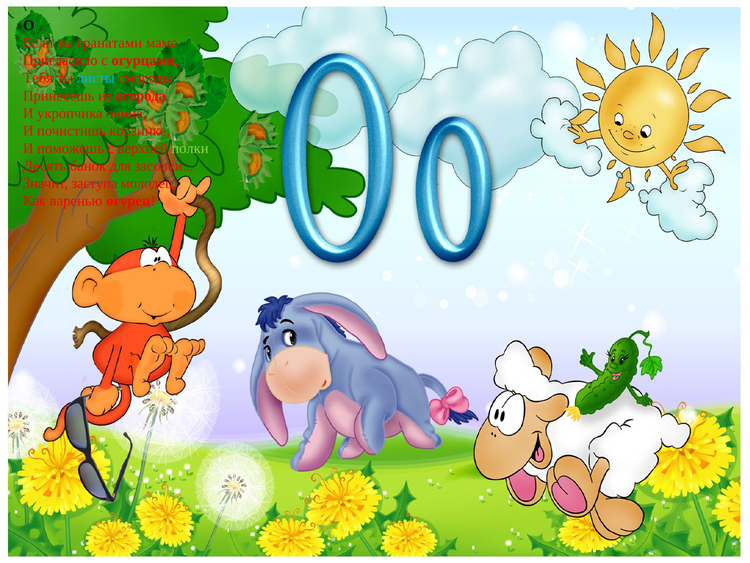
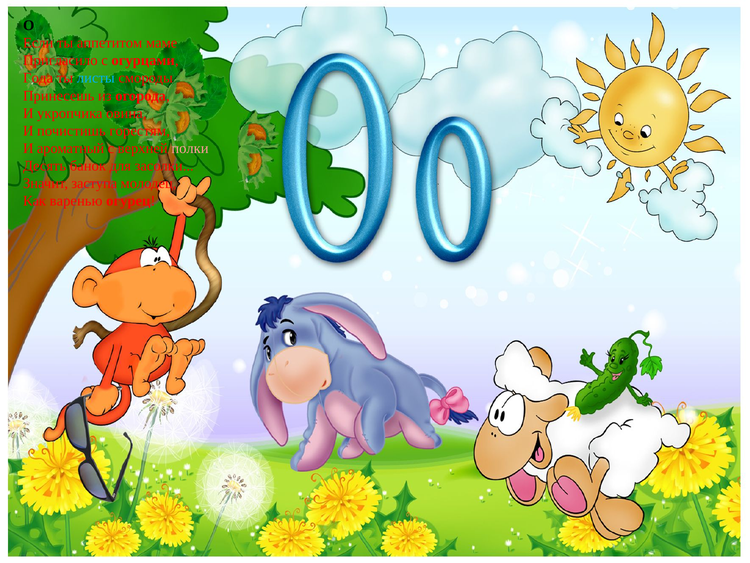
гранатами: гранатами -> аппетитом
Тебя: Тебя -> Года
корзинке: корзинке -> горестям
поможешь: поможешь -> ароматный
полки colour: light green -> pink
